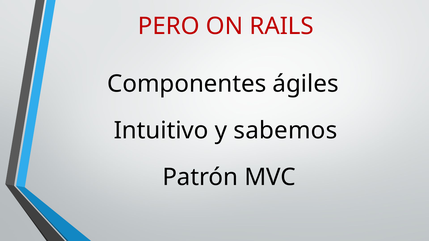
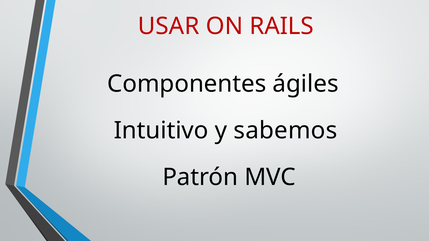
PERO: PERO -> USAR
